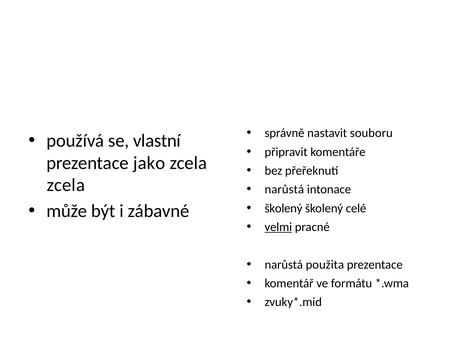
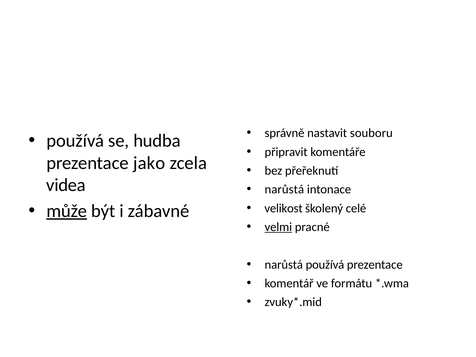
vlastní: vlastní -> hudba
zcela at (66, 185): zcela -> videa
může underline: none -> present
školený at (284, 208): školený -> velikost
narůstá použita: použita -> používá
